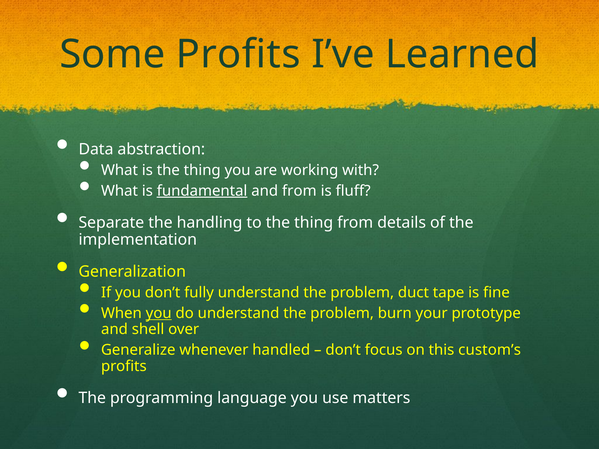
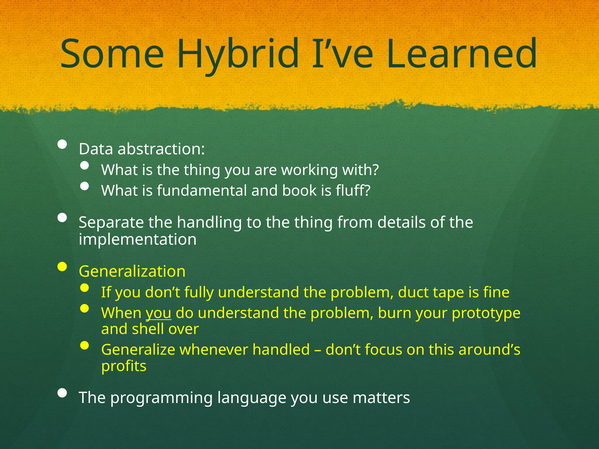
Some Profits: Profits -> Hybrid
fundamental underline: present -> none
and from: from -> book
custom’s: custom’s -> around’s
